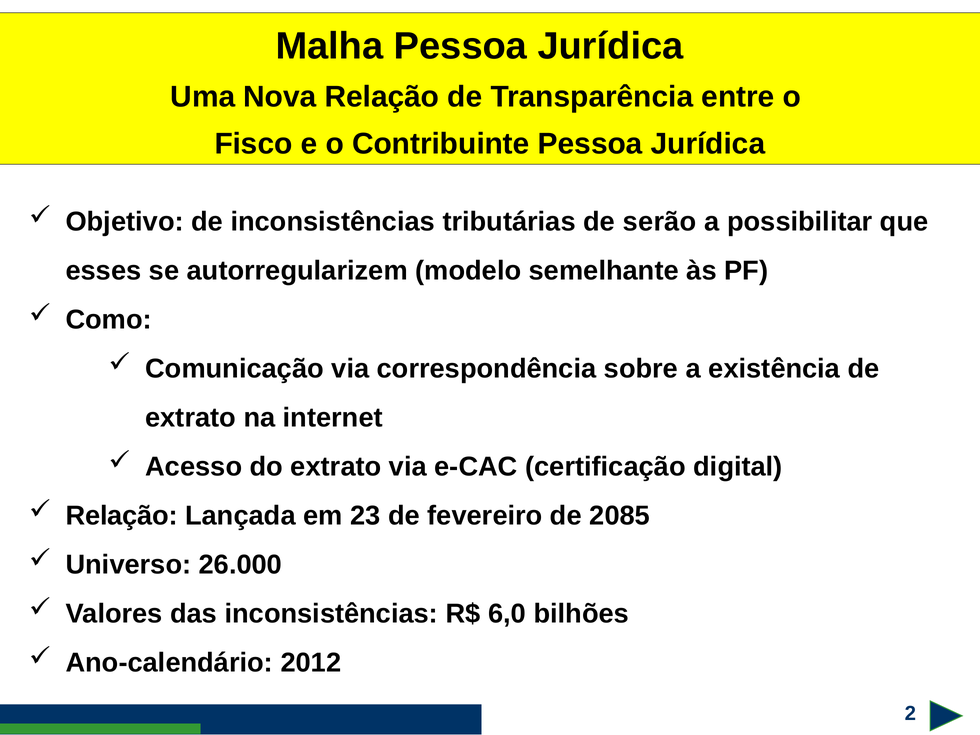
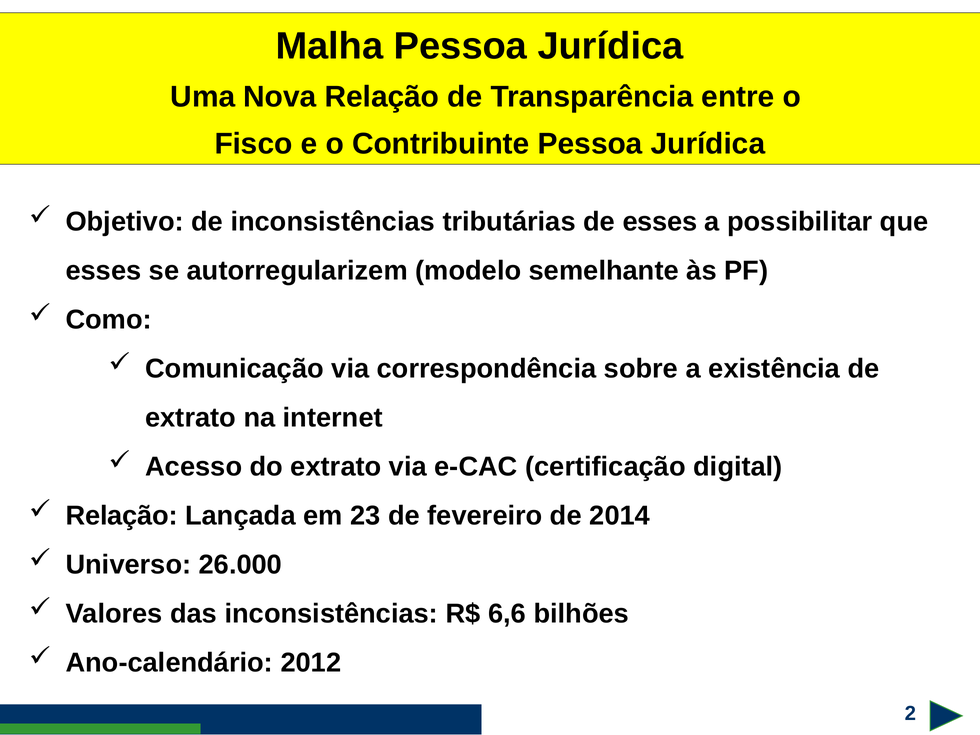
de serão: serão -> esses
2085: 2085 -> 2014
6,0: 6,0 -> 6,6
